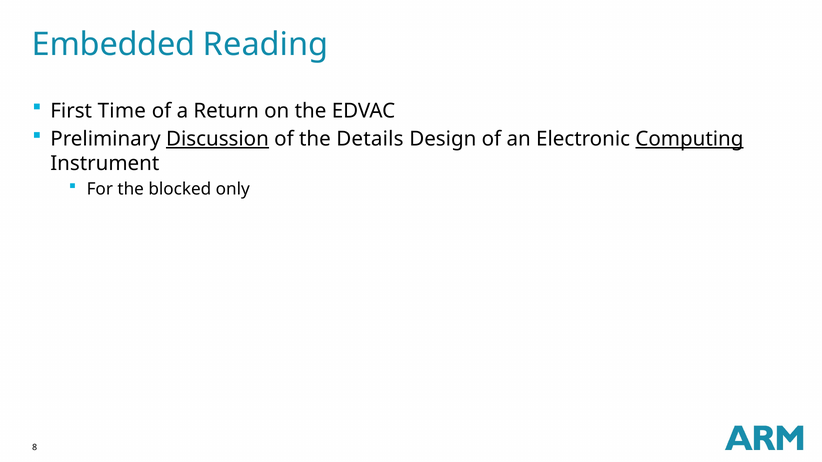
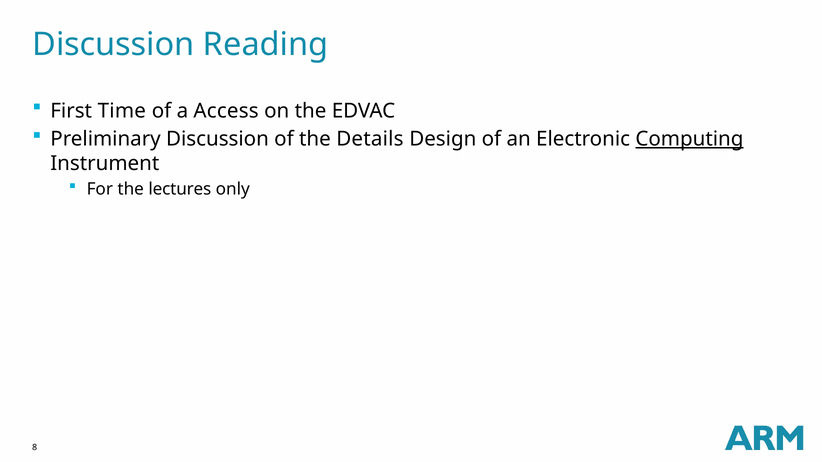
Embedded at (114, 44): Embedded -> Discussion
Return: Return -> Access
Discussion at (217, 139) underline: present -> none
blocked: blocked -> lectures
